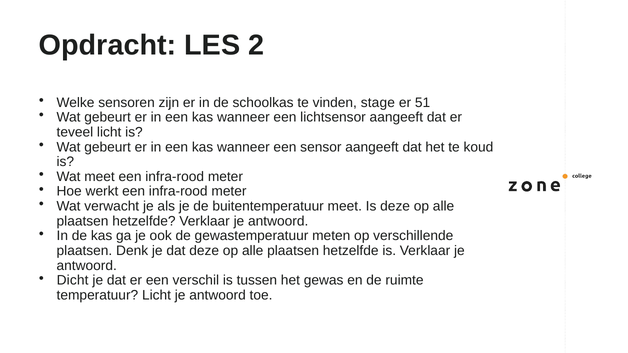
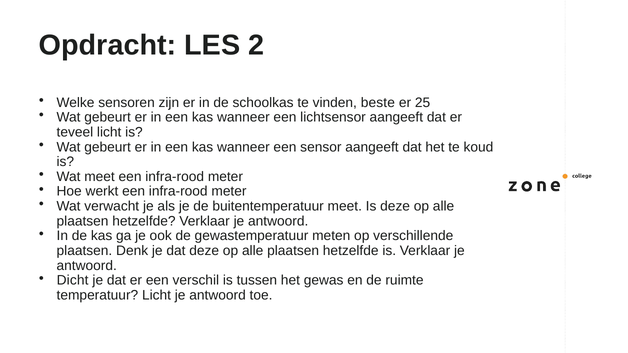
stage: stage -> beste
51: 51 -> 25
